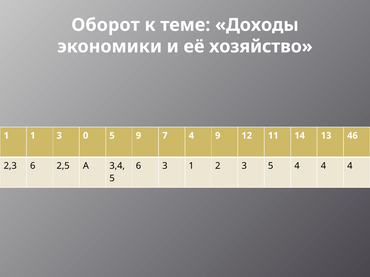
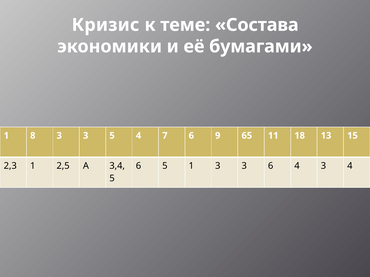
Оборот: Оборот -> Кризис
Доходы: Доходы -> Состава
хозяйство: хозяйство -> бумагами
1 1: 1 -> 8
0 at (86, 136): 0 -> 3
5 9: 9 -> 4
7 4: 4 -> 6
12: 12 -> 65
14: 14 -> 18
46: 46 -> 15
2,3 6: 6 -> 1
6 3: 3 -> 5
1 2: 2 -> 3
3 5: 5 -> 6
4 at (323, 166): 4 -> 3
